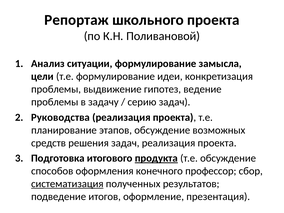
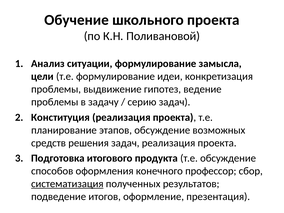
Репортаж: Репортаж -> Обучение
Руководства: Руководства -> Конституция
продукта underline: present -> none
